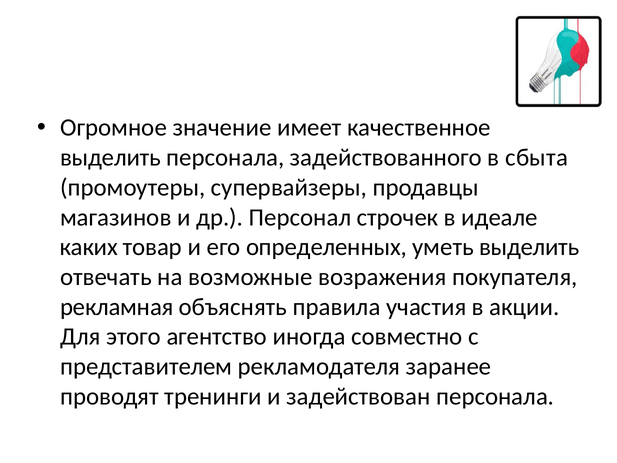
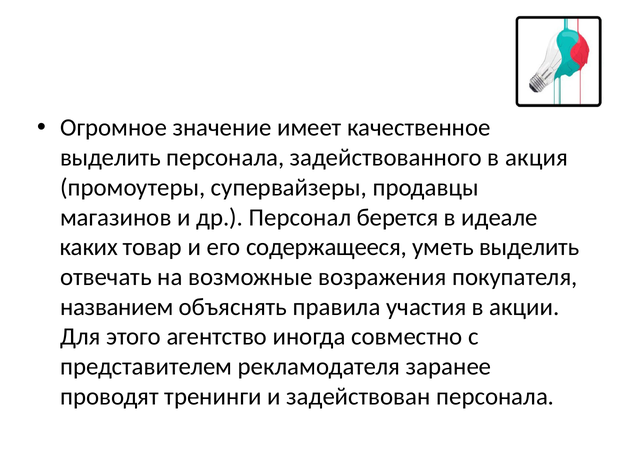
сбыта: сбыта -> акция
строчек: строчек -> берется
определенных: определенных -> содержащееся
рекламная: рекламная -> названием
